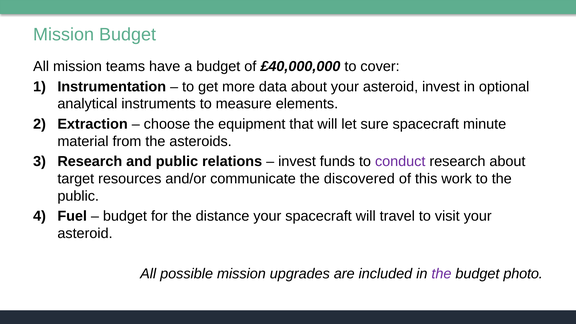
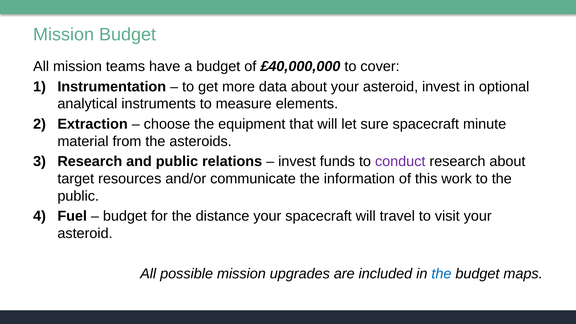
discovered: discovered -> information
the at (441, 274) colour: purple -> blue
photo: photo -> maps
